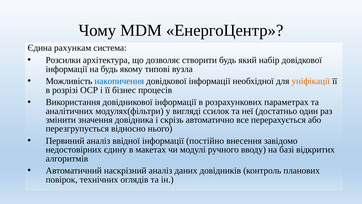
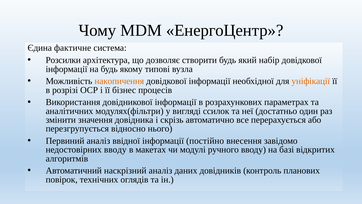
рахункам: рахункам -> фактичне
накопичення colour: blue -> orange
недостовірних єдину: єдину -> вводу
